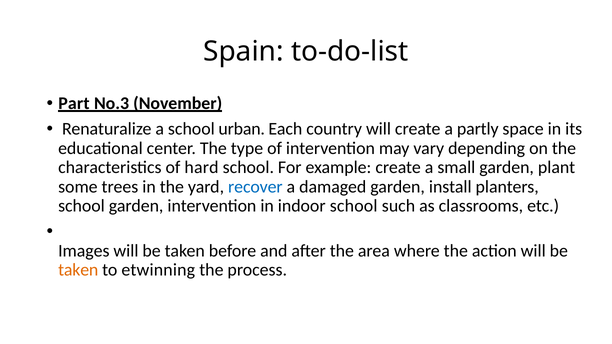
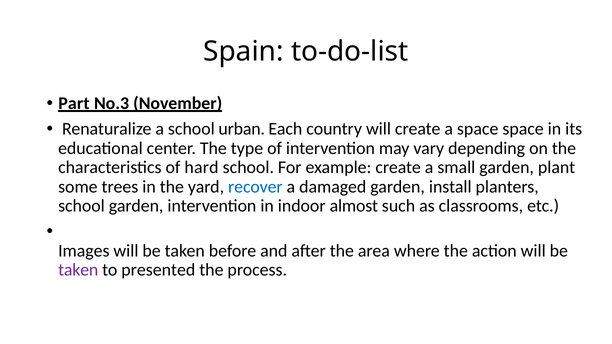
a partly: partly -> space
indoor school: school -> almost
taken at (78, 270) colour: orange -> purple
etwinning: etwinning -> presented
